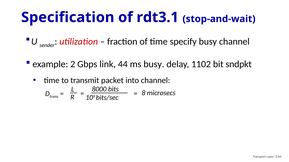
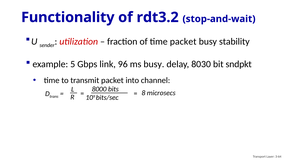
Specification: Specification -> Functionality
rdt3.1: rdt3.1 -> rdt3.2
time specify: specify -> packet
busy channel: channel -> stability
2: 2 -> 5
44: 44 -> 96
1102: 1102 -> 8030
